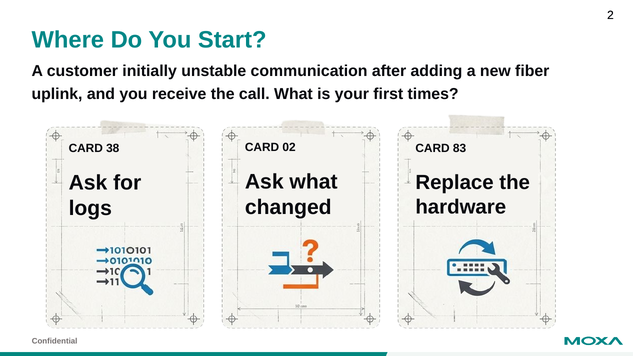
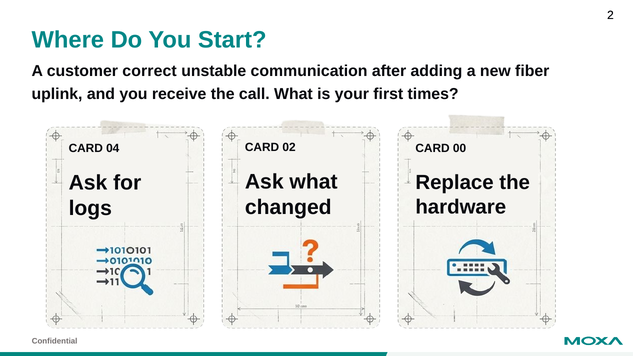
initially: initially -> correct
38: 38 -> 04
83: 83 -> 00
